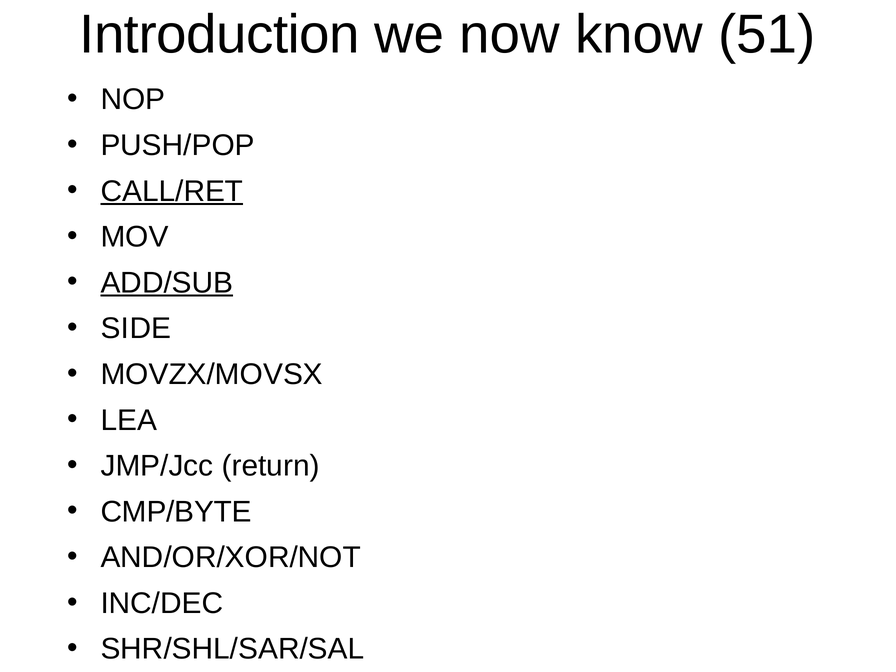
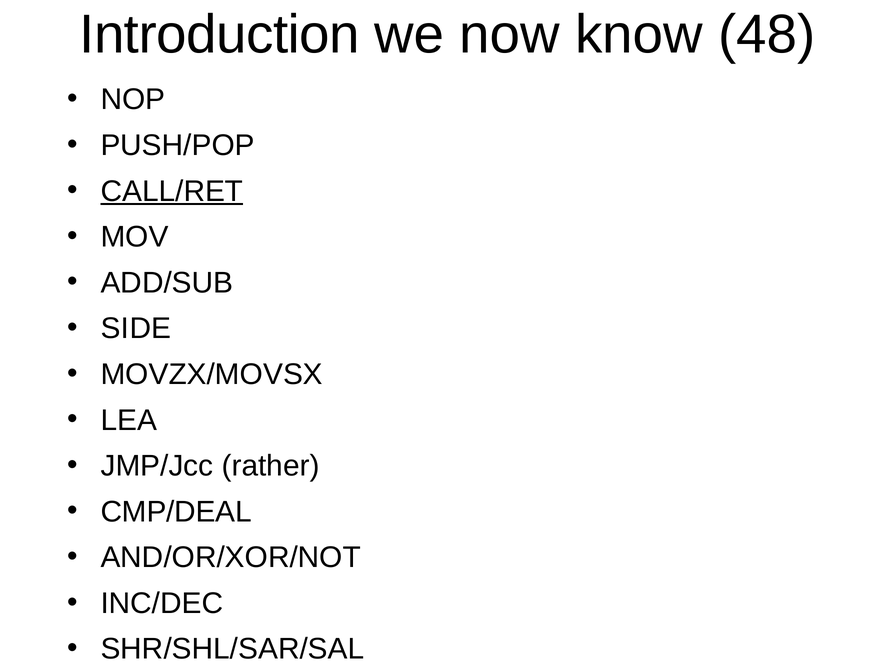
51: 51 -> 48
ADD/SUB underline: present -> none
return: return -> rather
CMP/BYTE: CMP/BYTE -> CMP/DEAL
